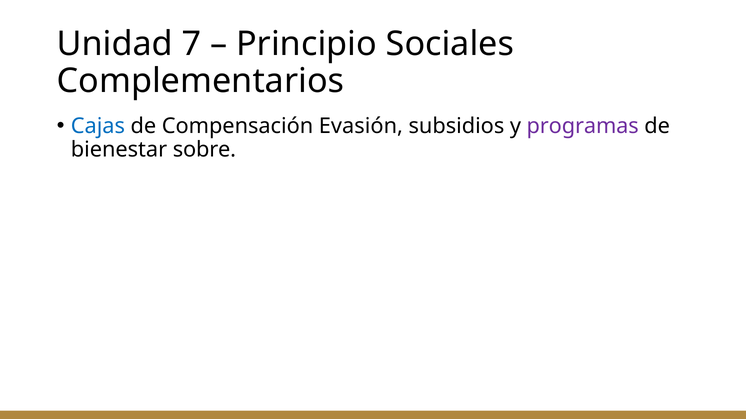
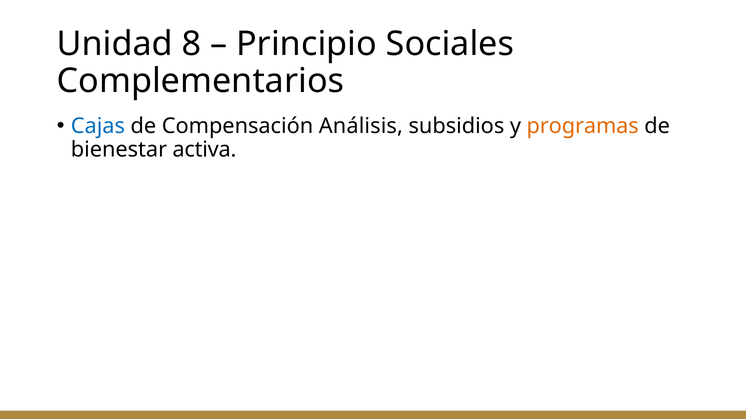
7: 7 -> 8
Evasión: Evasión -> Análisis
programas colour: purple -> orange
sobre: sobre -> activa
